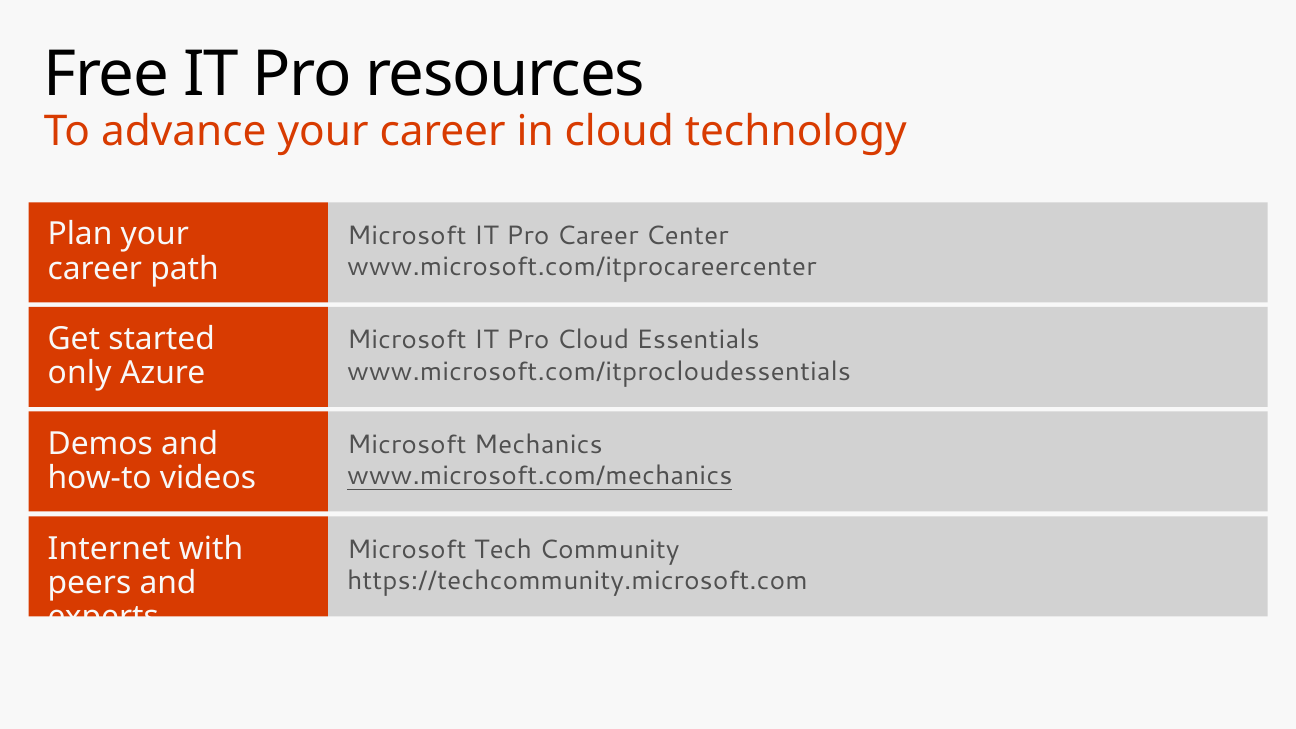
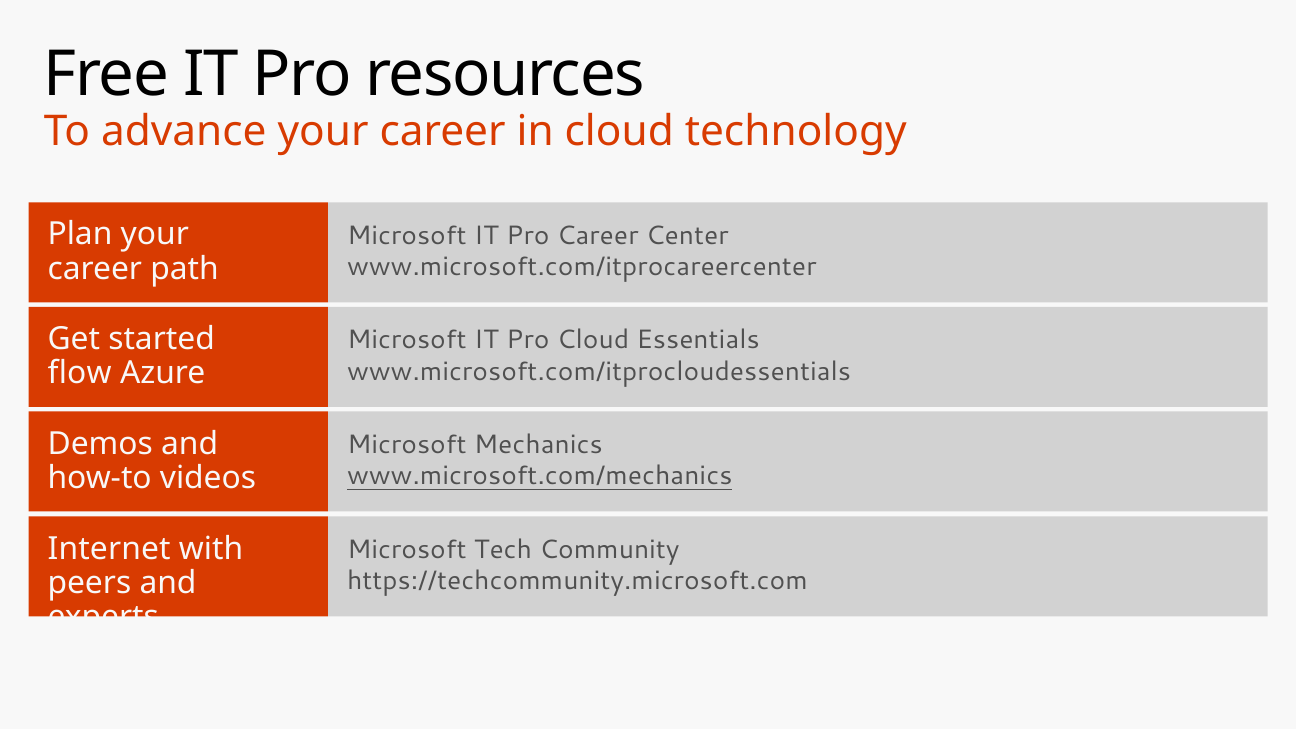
only: only -> flow
